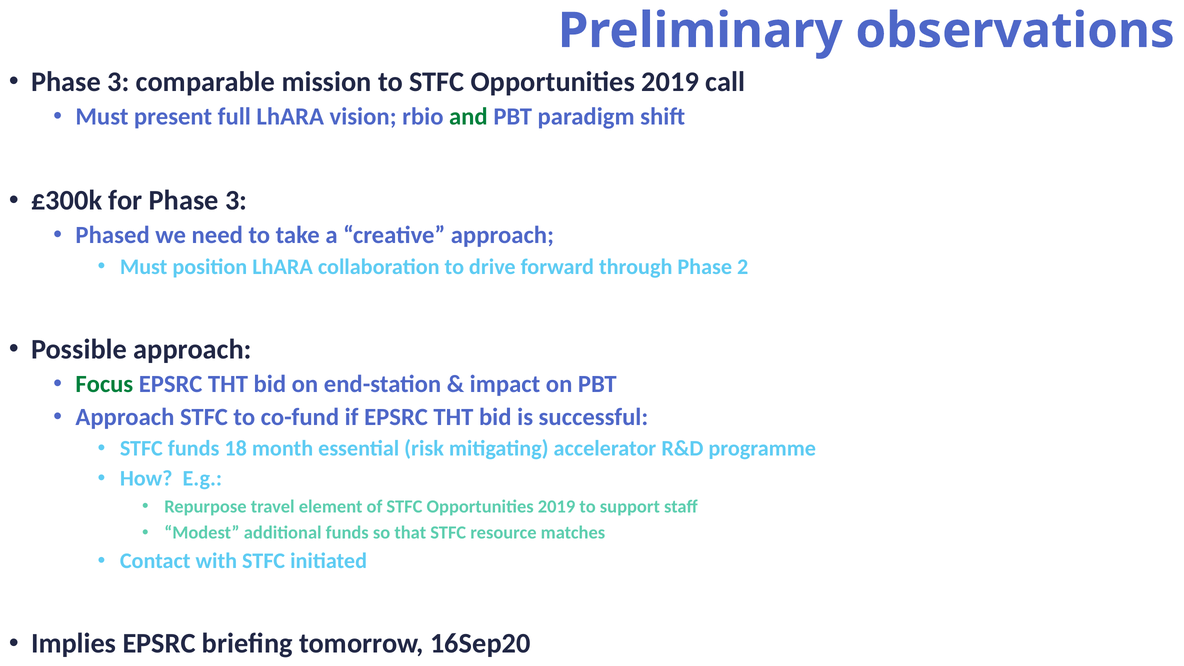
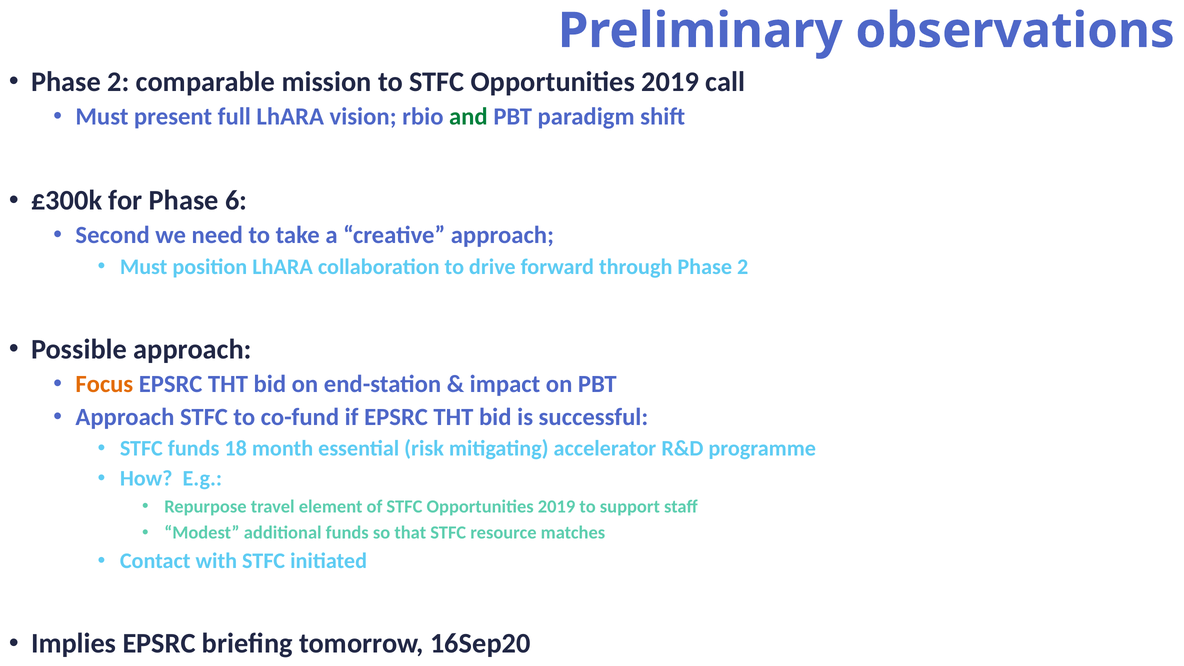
3 at (118, 82): 3 -> 2
for Phase 3: 3 -> 6
Phased: Phased -> Second
Focus colour: green -> orange
